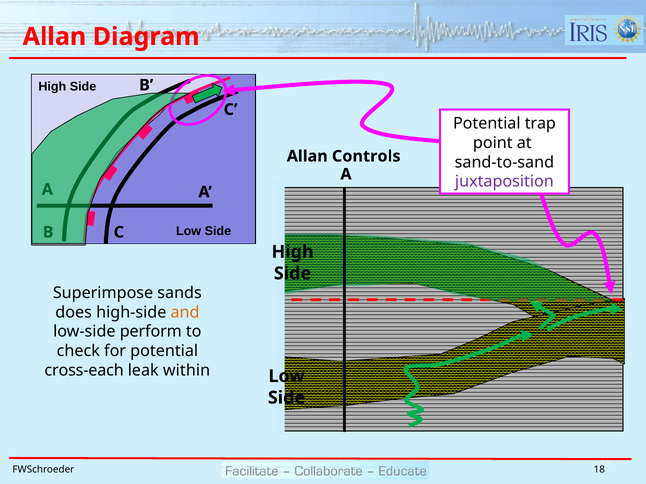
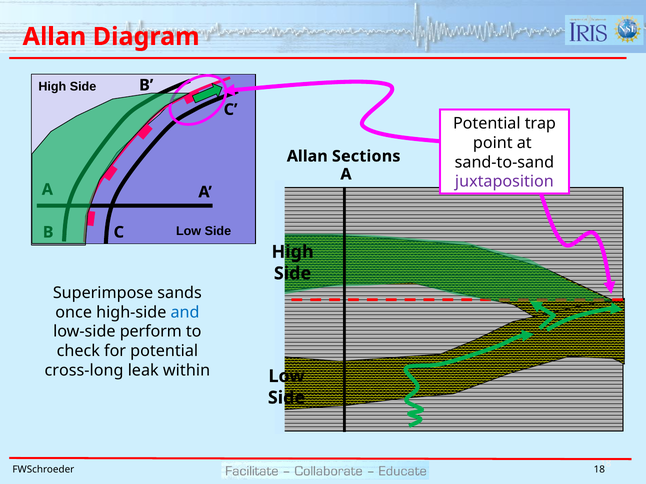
Controls: Controls -> Sections
does: does -> once
and colour: orange -> blue
cross-each: cross-each -> cross-long
